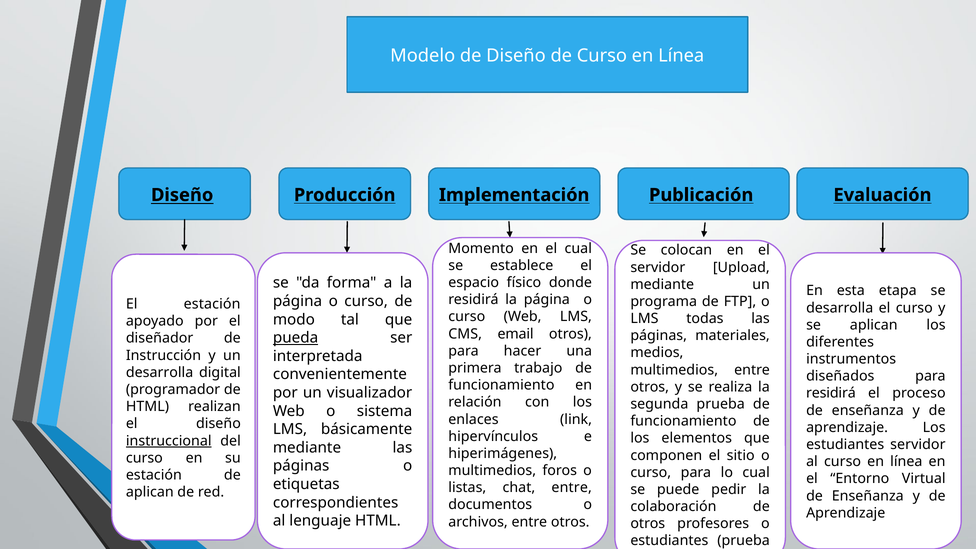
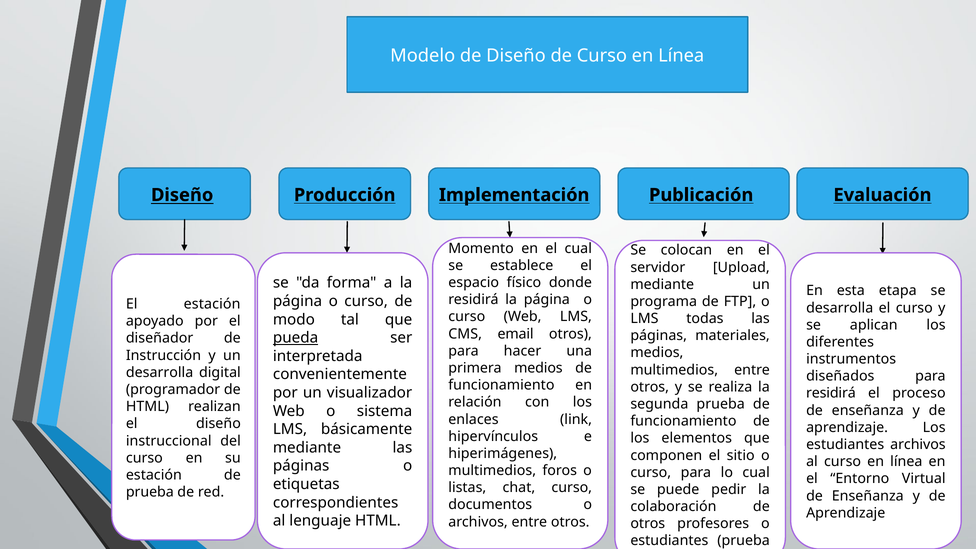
primera trabajo: trabajo -> medios
instruccional underline: present -> none
estudiantes servidor: servidor -> archivos
chat entre: entre -> curso
aplican at (150, 492): aplican -> prueba
